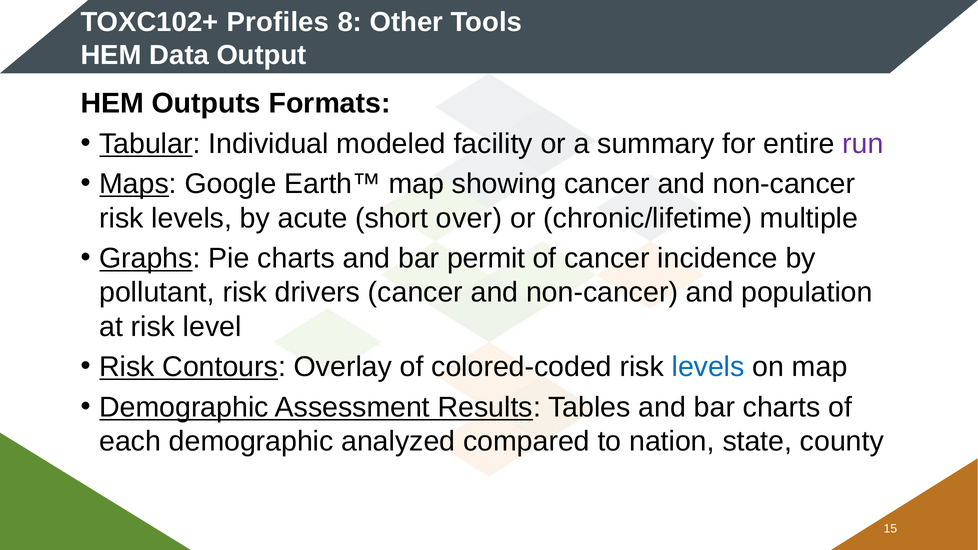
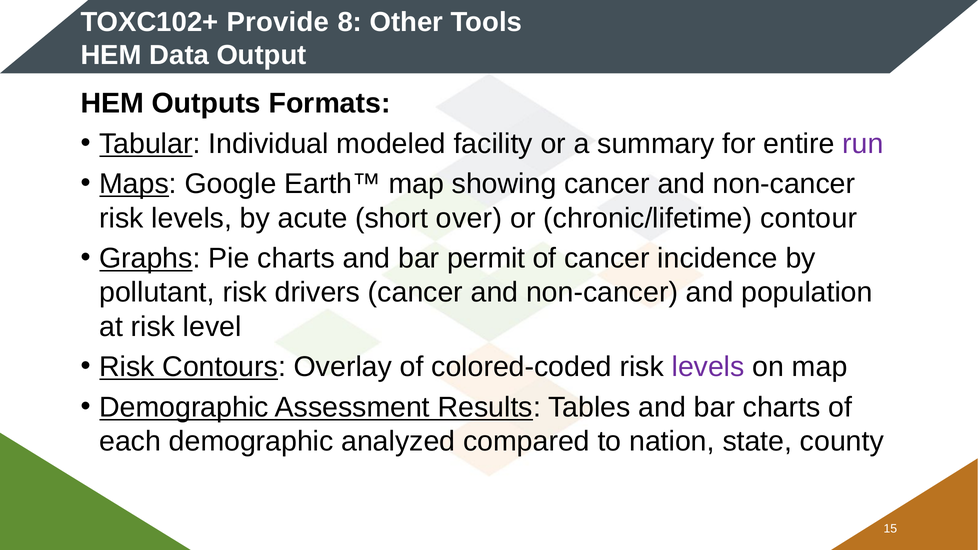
Profiles: Profiles -> Provide
multiple: multiple -> contour
levels at (708, 367) colour: blue -> purple
